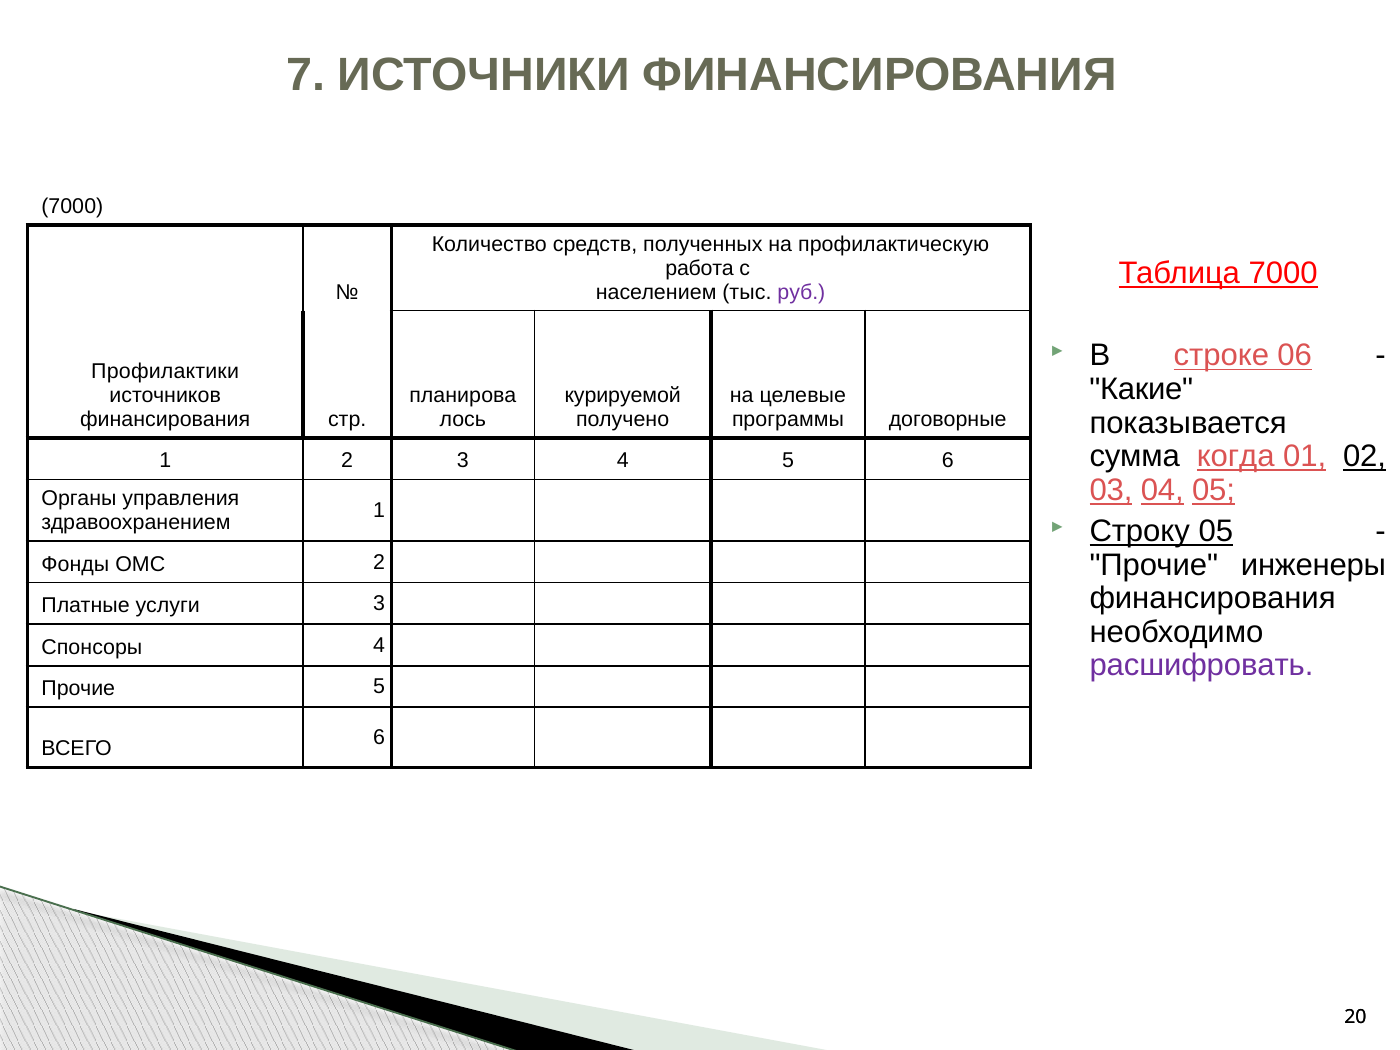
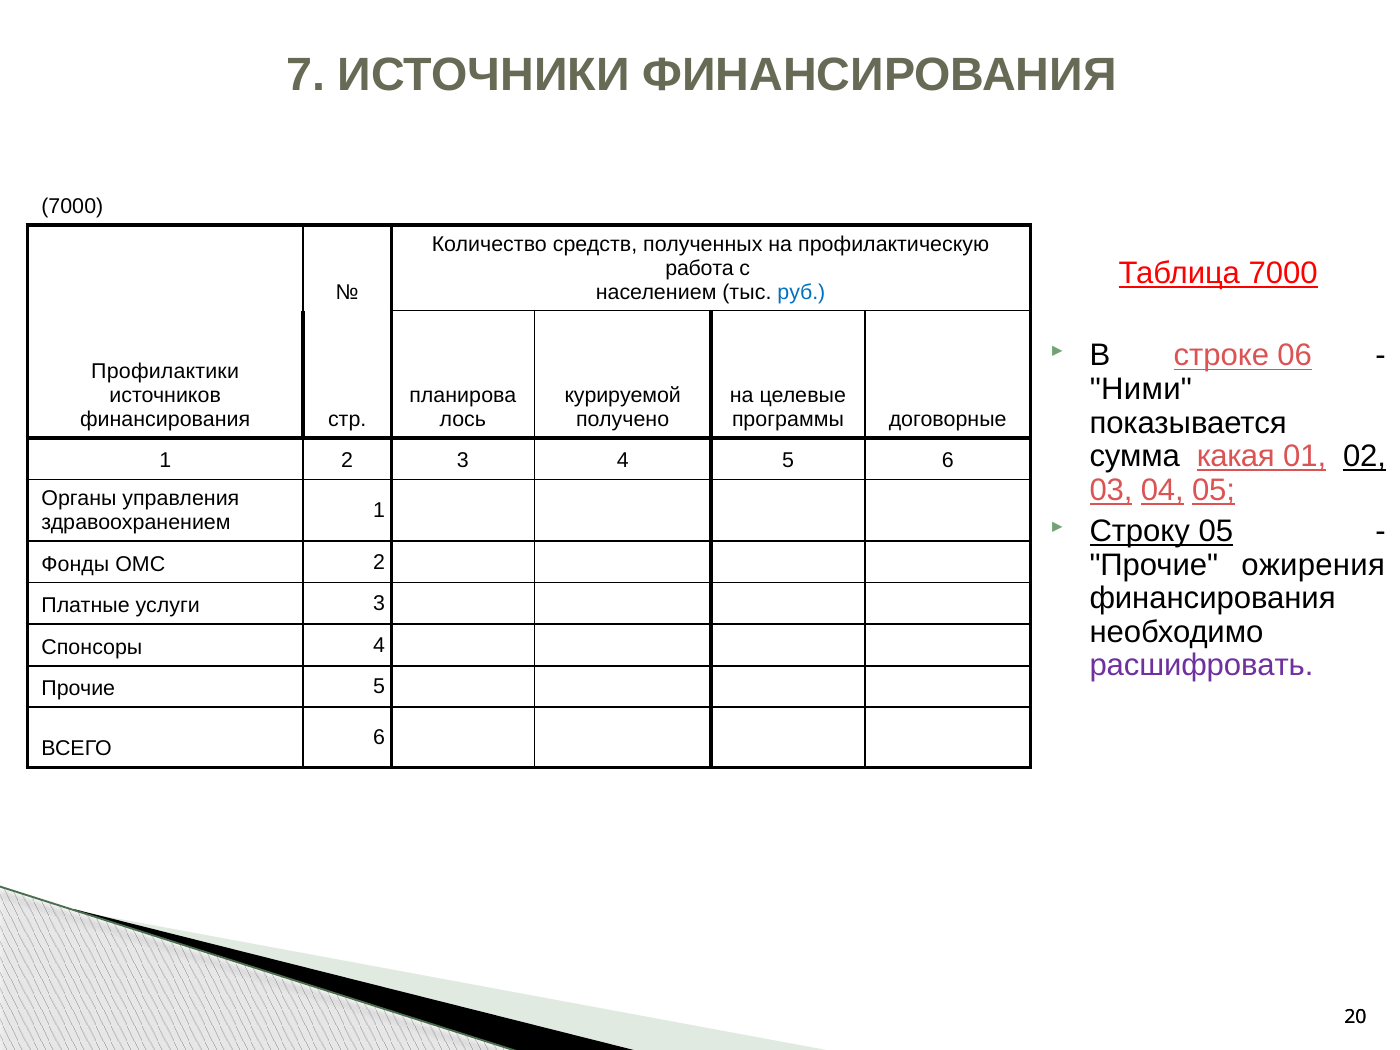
руб colour: purple -> blue
Какие: Какие -> Ними
когда: когда -> какая
инженеры: инженеры -> ожирения
